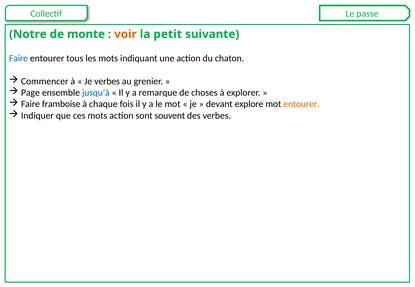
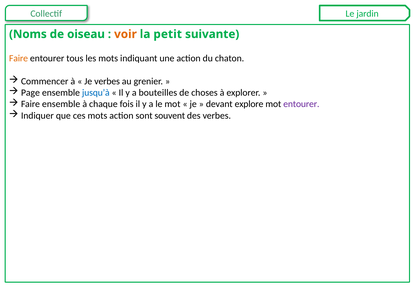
passe: passe -> jardin
Notre: Notre -> Noms
monte: monte -> oiseau
Faire at (18, 58) colour: blue -> orange
remarque: remarque -> bouteilles
Faire framboise: framboise -> ensemble
entourer at (301, 104) colour: orange -> purple
